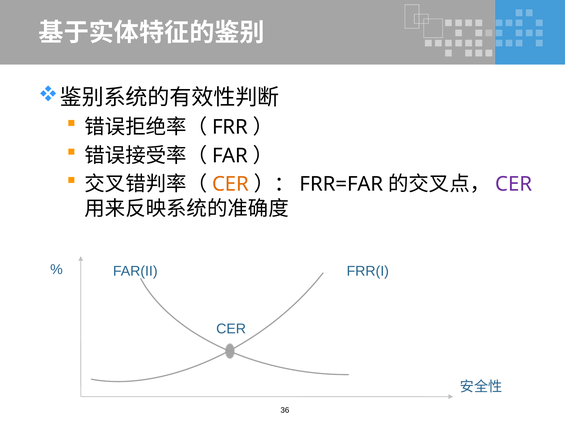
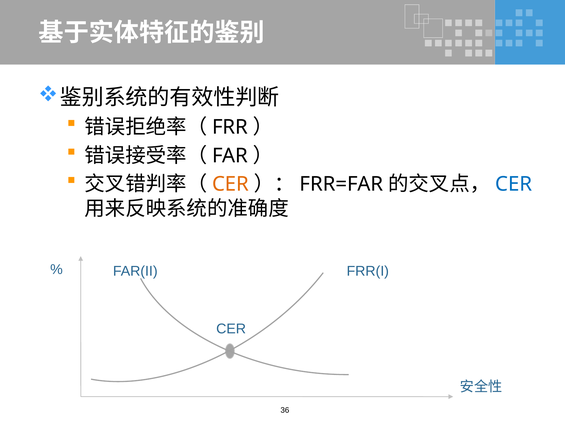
CER at (514, 184) colour: purple -> blue
